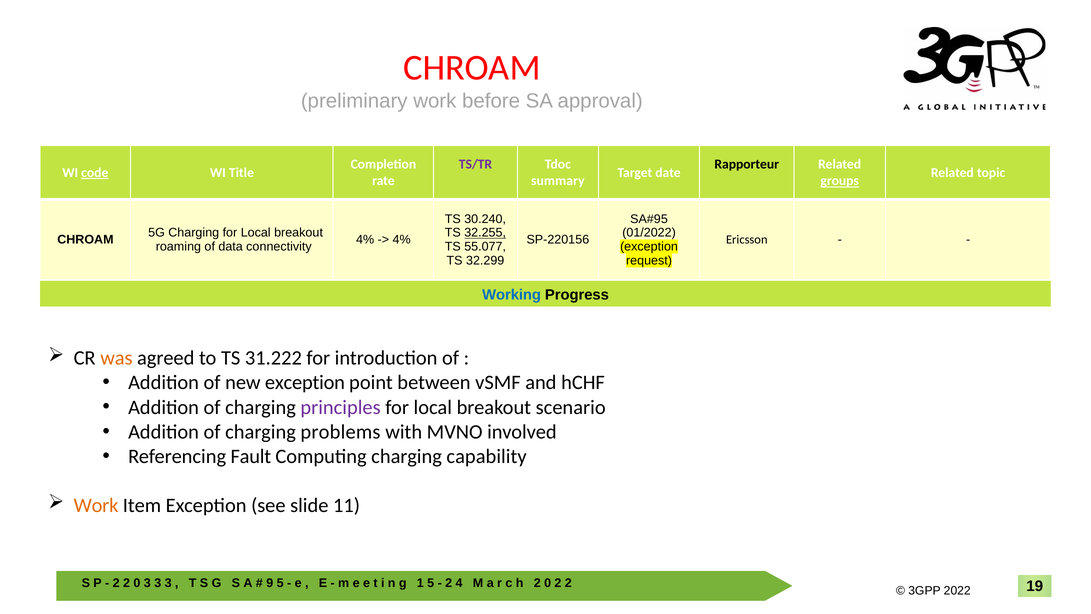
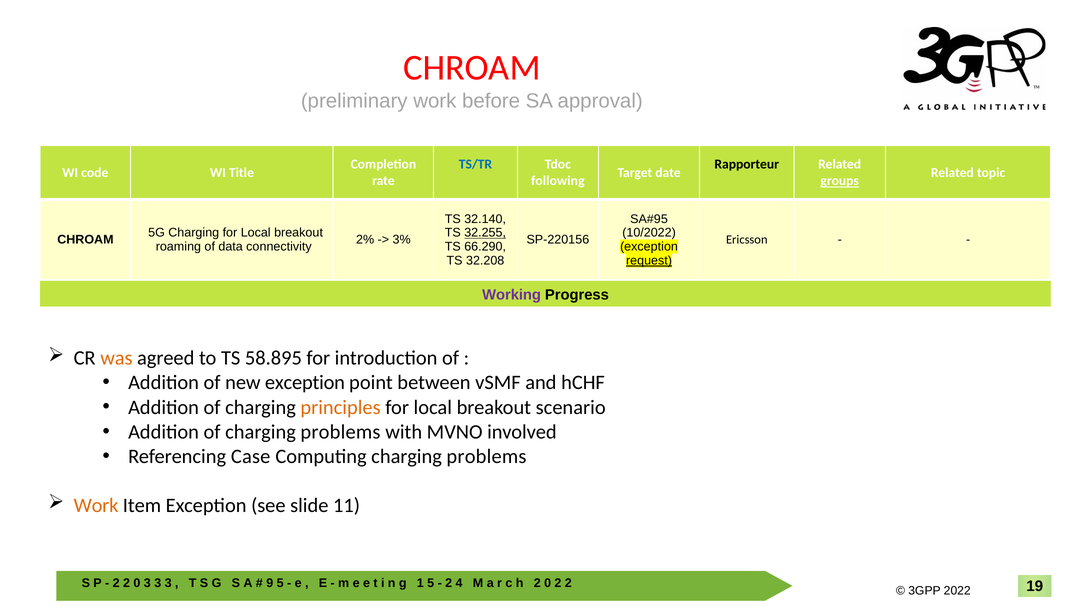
TS/TR colour: purple -> blue
code underline: present -> none
summary: summary -> following
30.240: 30.240 -> 32.140
01/2022: 01/2022 -> 10/2022
4% at (365, 240): 4% -> 2%
4% at (402, 240): 4% -> 3%
55.077: 55.077 -> 66.290
32.299: 32.299 -> 32.208
request underline: none -> present
Working colour: blue -> purple
31.222: 31.222 -> 58.895
principles colour: purple -> orange
Fault: Fault -> Case
Computing charging capability: capability -> problems
